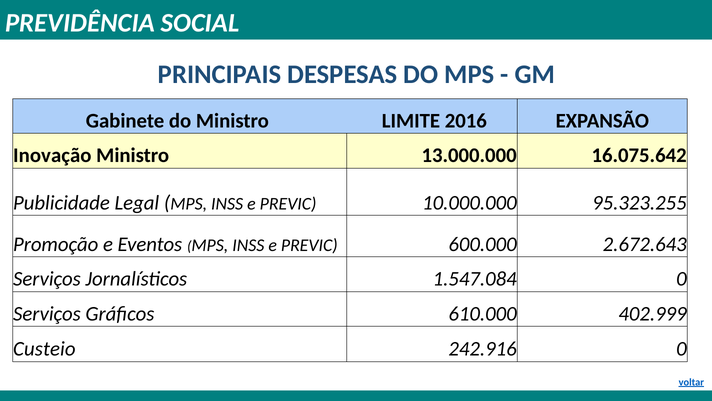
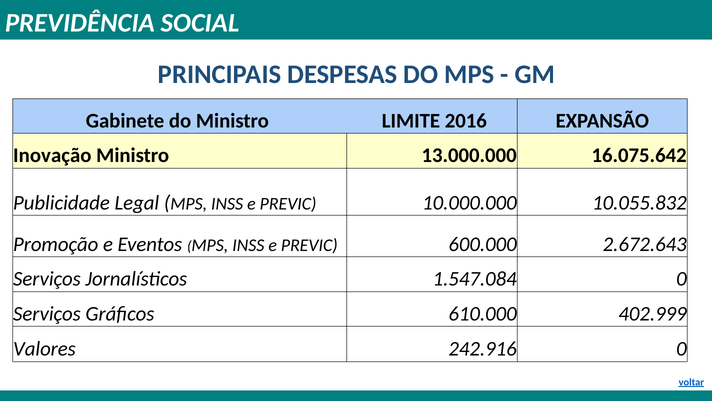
95.323.255: 95.323.255 -> 10.055.832
Custeio: Custeio -> Valores
